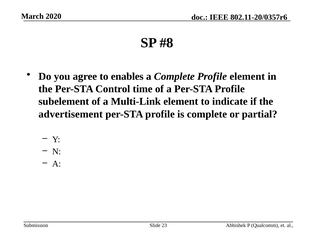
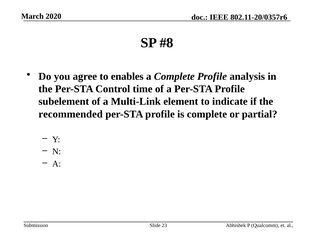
Profile element: element -> analysis
advertisement: advertisement -> recommended
